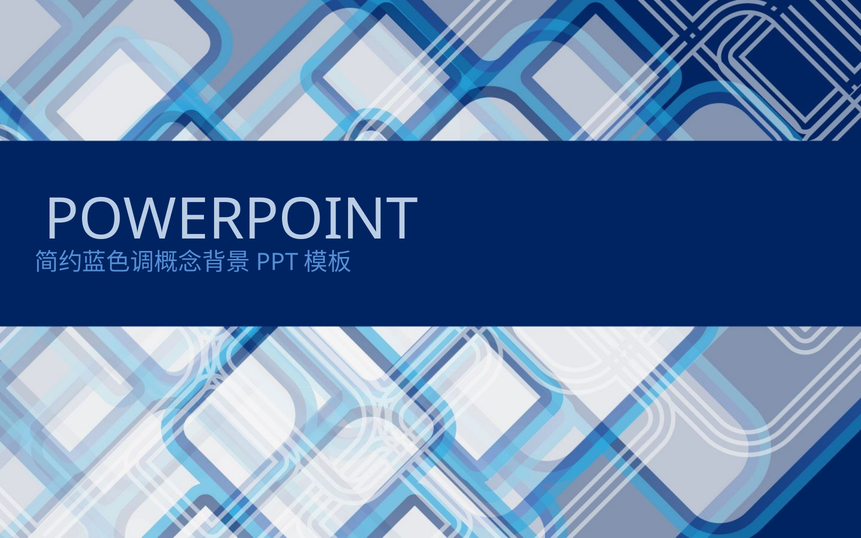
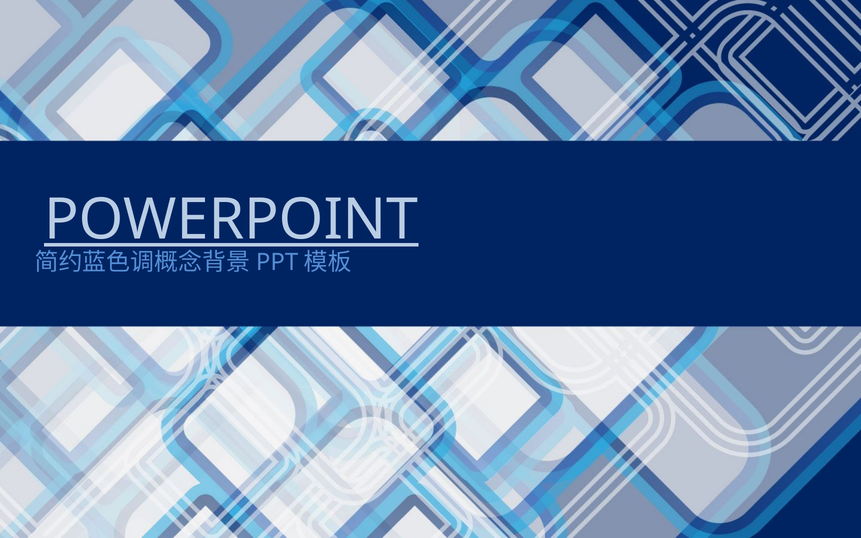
POWERPOINT underline: none -> present
